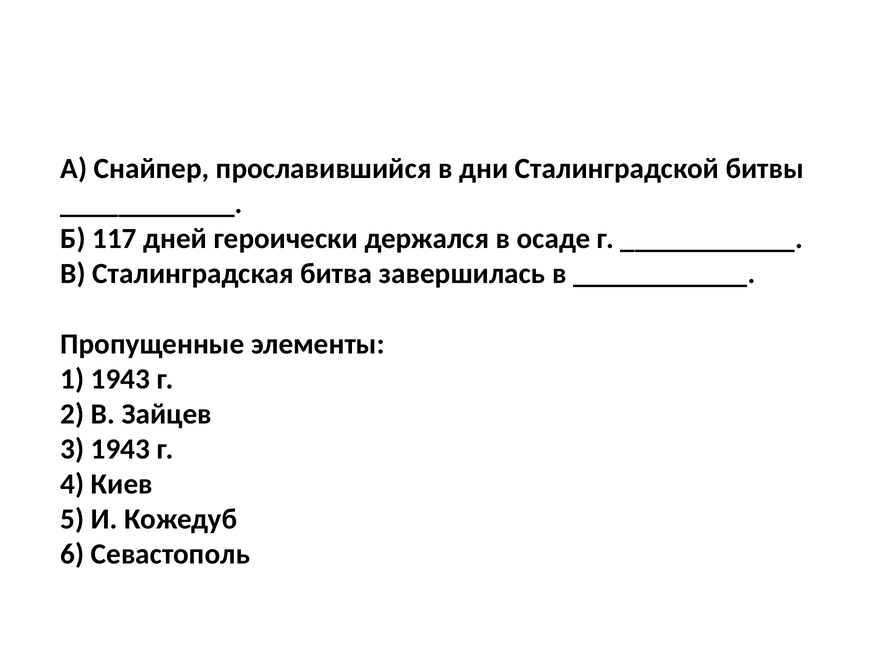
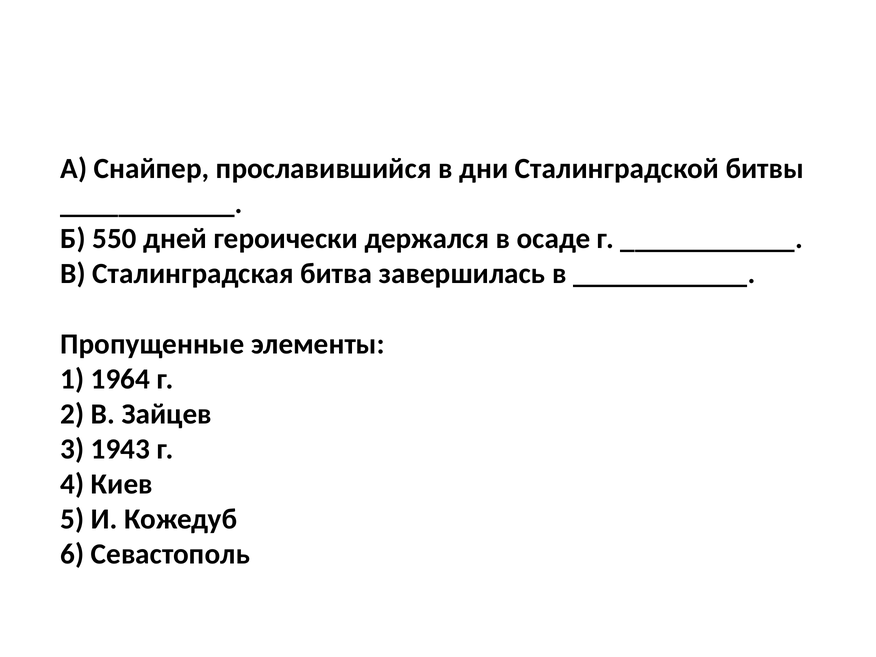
117: 117 -> 550
1 1943: 1943 -> 1964
